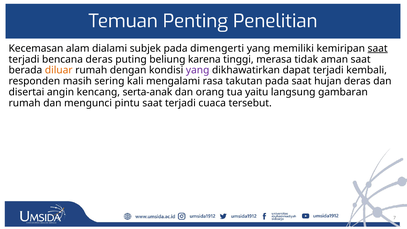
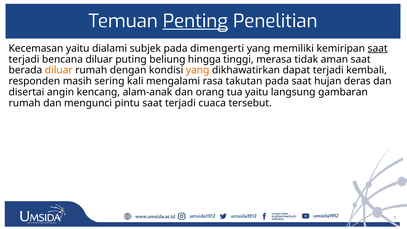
Penting underline: none -> present
Kecemasan alam: alam -> yaitu
bencana deras: deras -> diluar
karena: karena -> hingga
yang at (198, 70) colour: purple -> orange
serta-anak: serta-anak -> alam-anak
